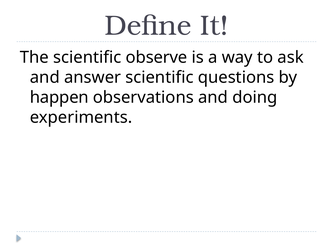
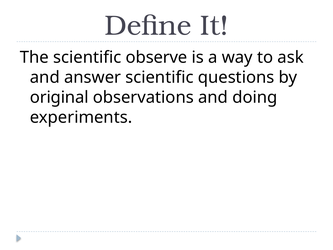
happen: happen -> original
